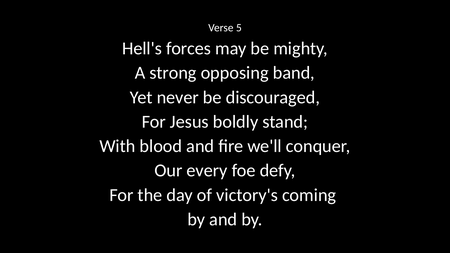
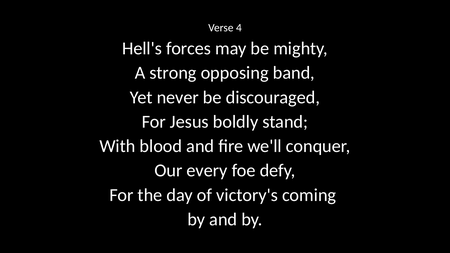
5: 5 -> 4
